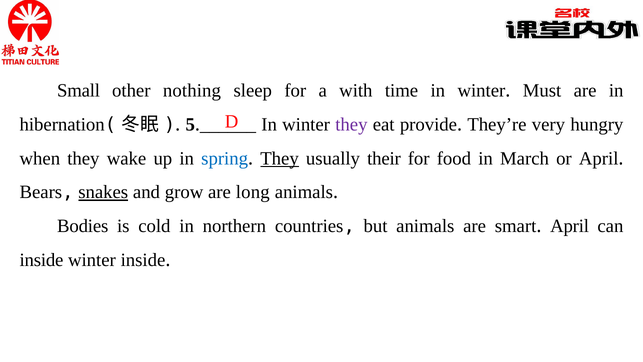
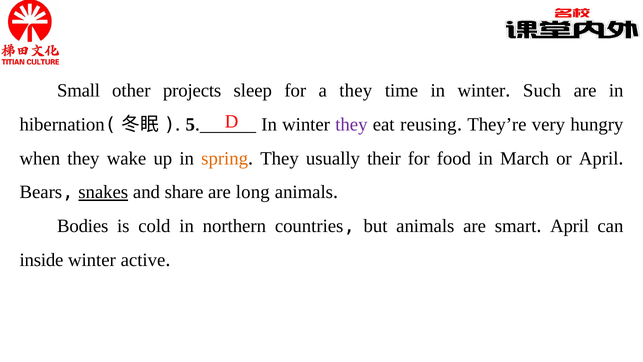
nothing: nothing -> projects
a with: with -> they
Must: Must -> Such
provide: provide -> reusing
spring colour: blue -> orange
They at (280, 158) underline: present -> none
grow: grow -> share
winter inside: inside -> active
